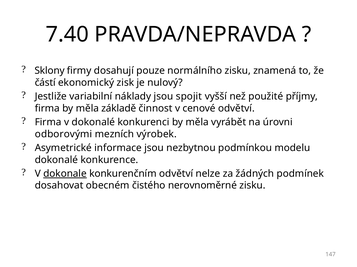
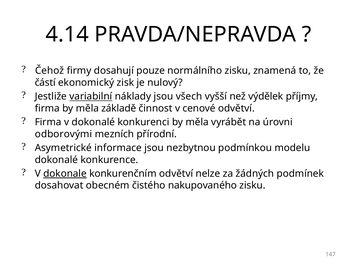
7.40: 7.40 -> 4.14
Sklony: Sklony -> Čehož
variabilní underline: none -> present
spojit: spojit -> všech
použité: použité -> výdělek
výrobek: výrobek -> přírodní
nerovnoměrné: nerovnoměrné -> nakupovaného
